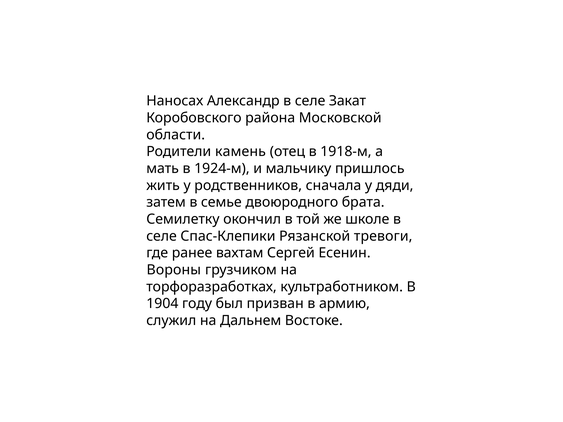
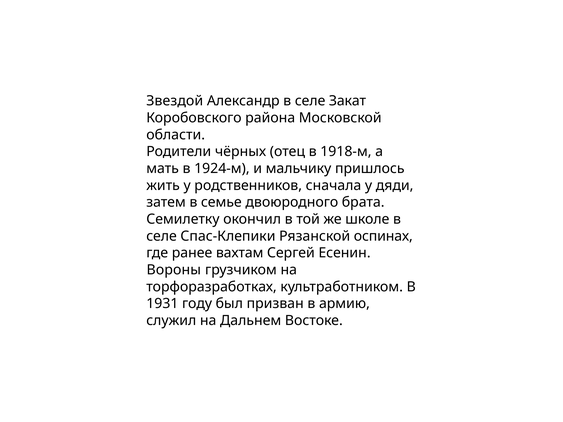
Наносах: Наносах -> Звездой
камень: камень -> чёрных
тревоги: тревоги -> оспинах
1904: 1904 -> 1931
